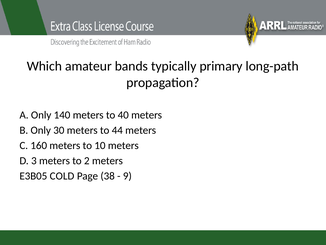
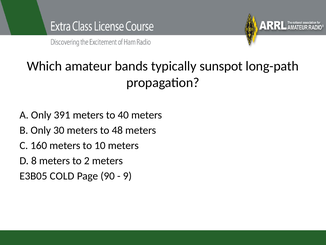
primary: primary -> sunspot
140: 140 -> 391
44: 44 -> 48
3: 3 -> 8
38: 38 -> 90
